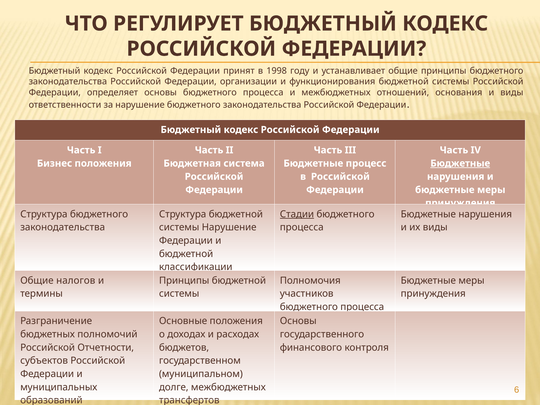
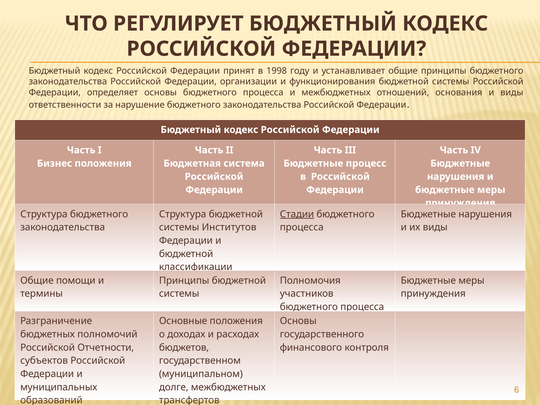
Бюджетные at (460, 163) underline: present -> none
системы Нарушение: Нарушение -> Институтов
налогов: налогов -> помощи
